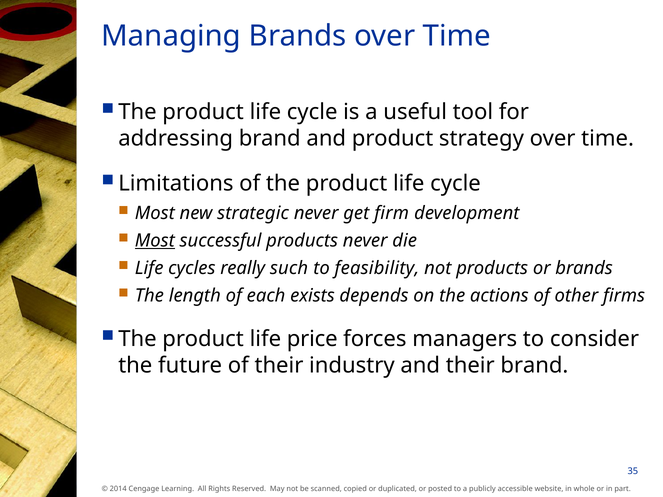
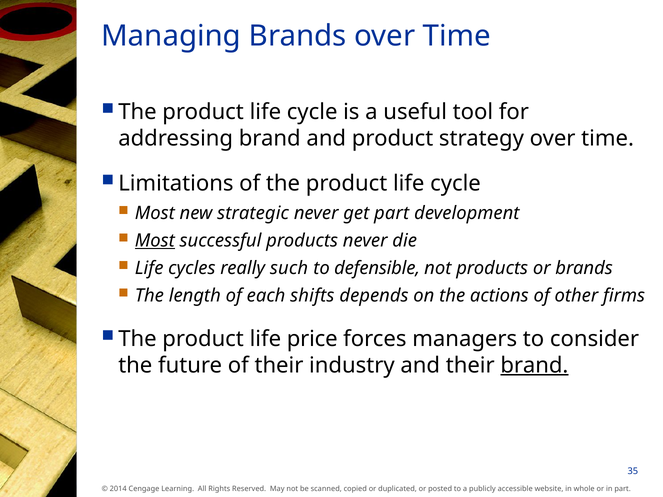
get firm: firm -> part
feasibility: feasibility -> defensible
exists: exists -> shifts
brand at (534, 366) underline: none -> present
